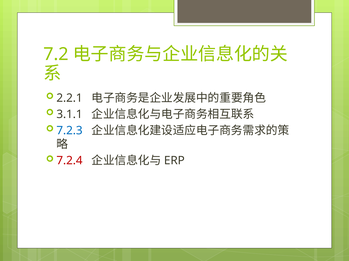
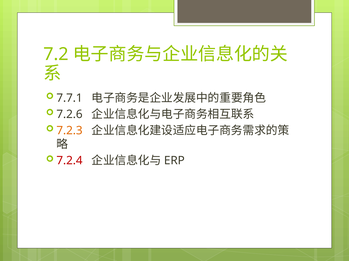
2.2.1: 2.2.1 -> 7.7.1
3.1.1: 3.1.1 -> 7.2.6
7.2.3 colour: blue -> orange
